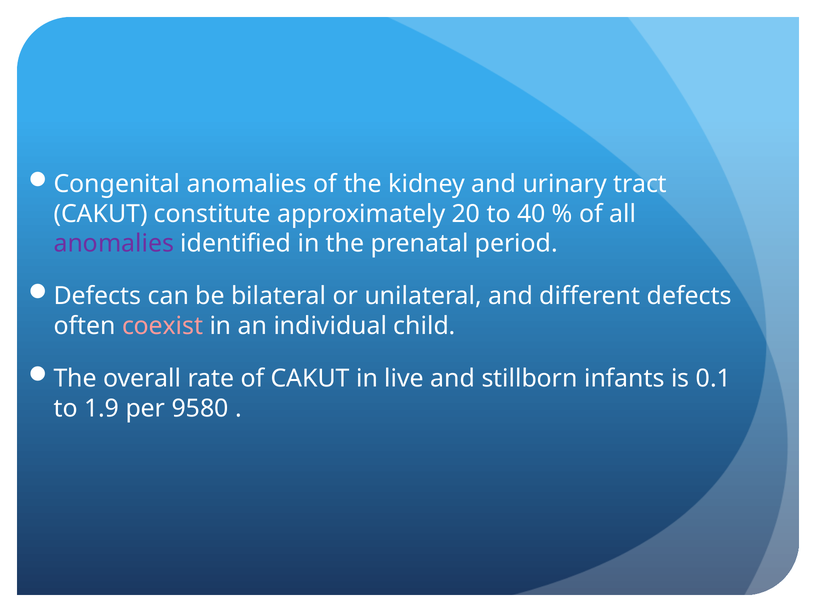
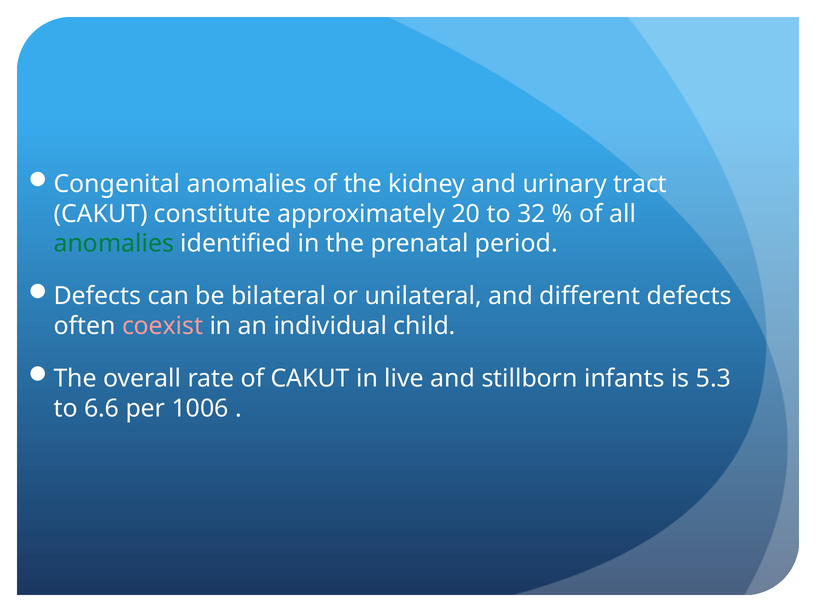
40: 40 -> 32
anomalies at (114, 244) colour: purple -> green
0.1: 0.1 -> 5.3
1.9: 1.9 -> 6.6
9580: 9580 -> 1006
